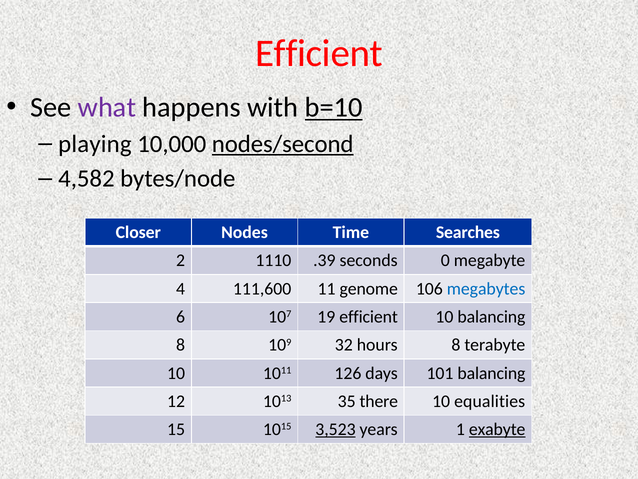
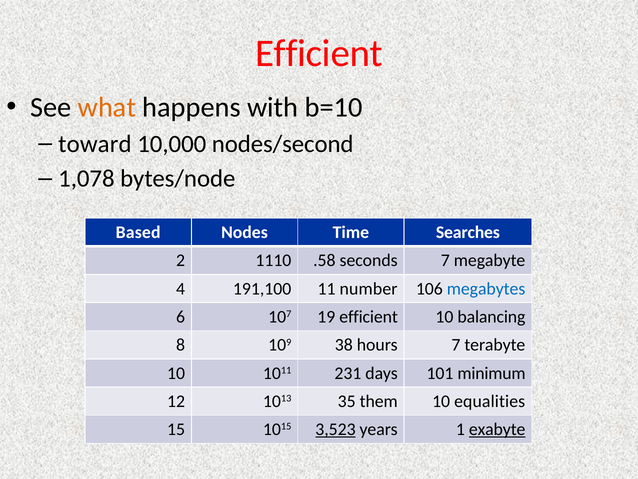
what colour: purple -> orange
b=10 underline: present -> none
playing: playing -> toward
nodes/second underline: present -> none
4,582: 4,582 -> 1,078
Closer: Closer -> Based
.39: .39 -> .58
seconds 0: 0 -> 7
111,600: 111,600 -> 191,100
genome: genome -> number
32: 32 -> 38
hours 8: 8 -> 7
126: 126 -> 231
101 balancing: balancing -> minimum
there: there -> them
